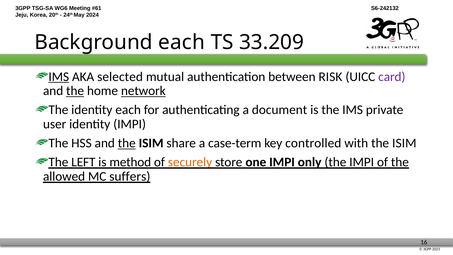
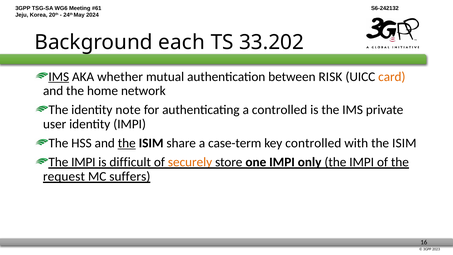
33.209: 33.209 -> 33.202
selected: selected -> whether
card colour: purple -> orange
the at (75, 91) underline: present -> none
network underline: present -> none
identity each: each -> note
a document: document -> controlled
LEFT at (83, 162): LEFT -> IMPI
method: method -> difficult
allowed: allowed -> request
